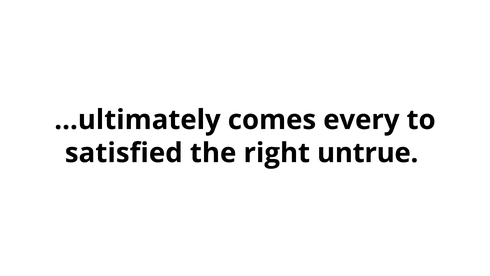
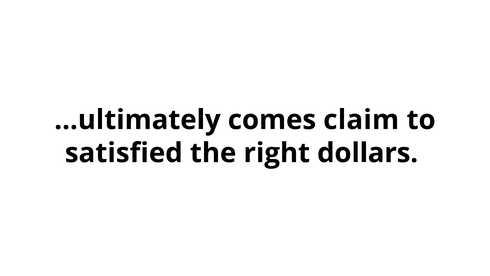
every: every -> claim
untrue: untrue -> dollars
